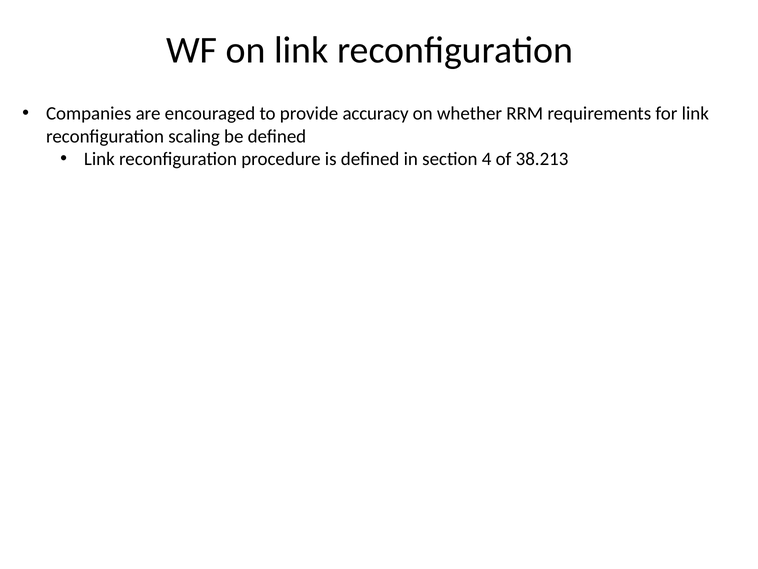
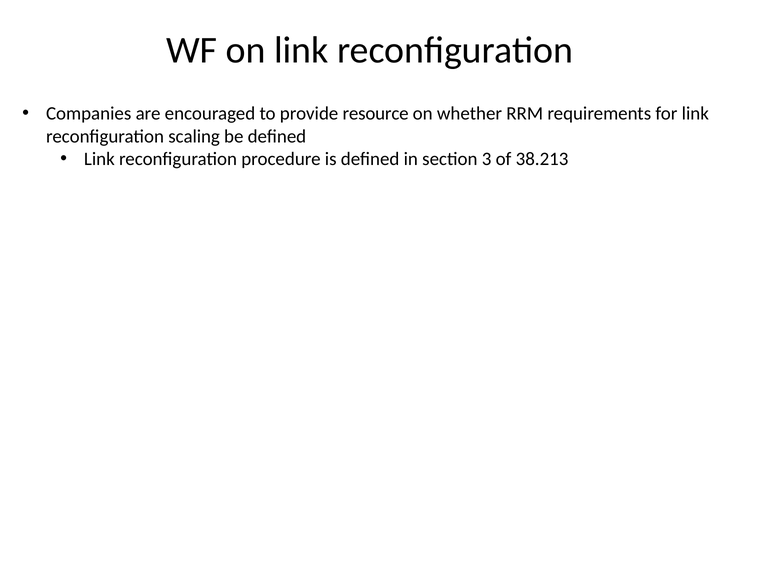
accuracy: accuracy -> resource
4: 4 -> 3
